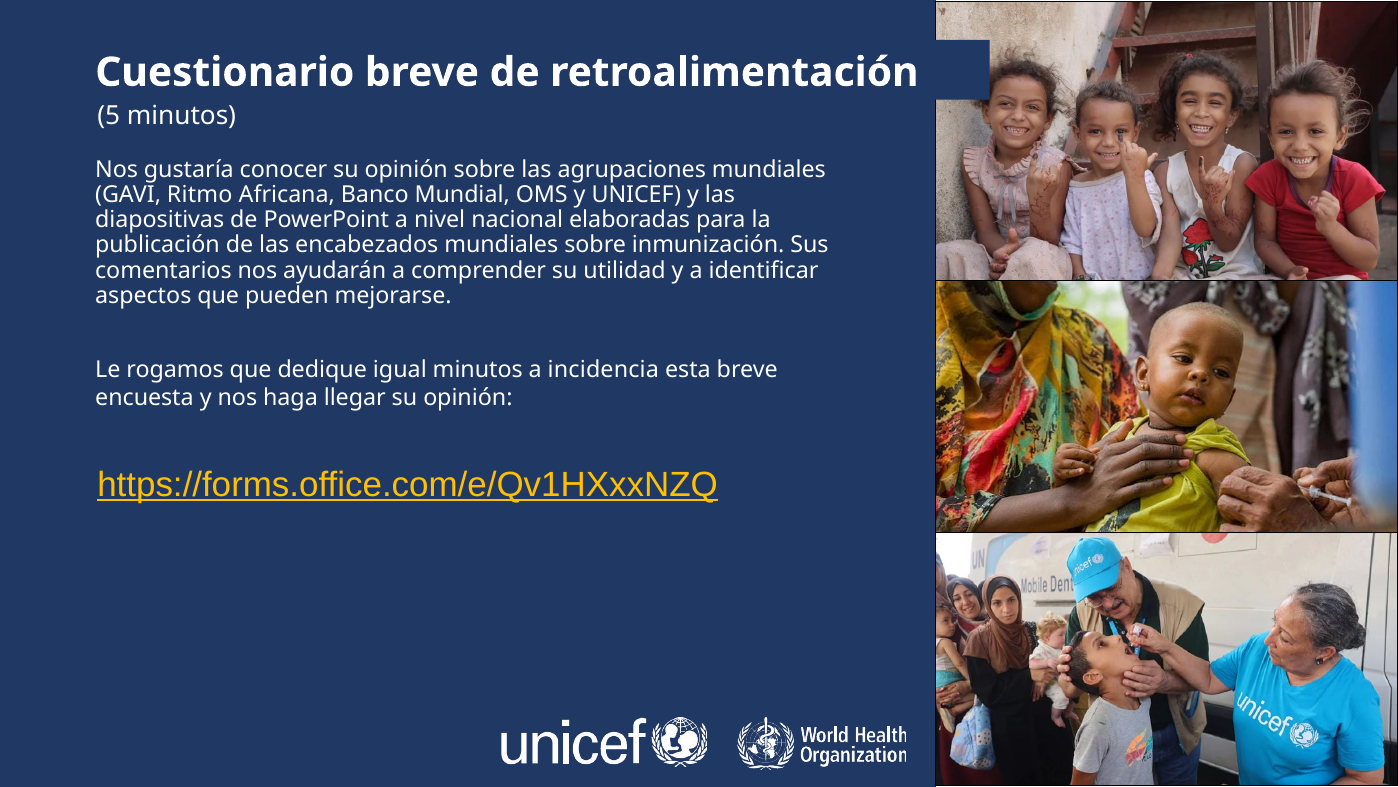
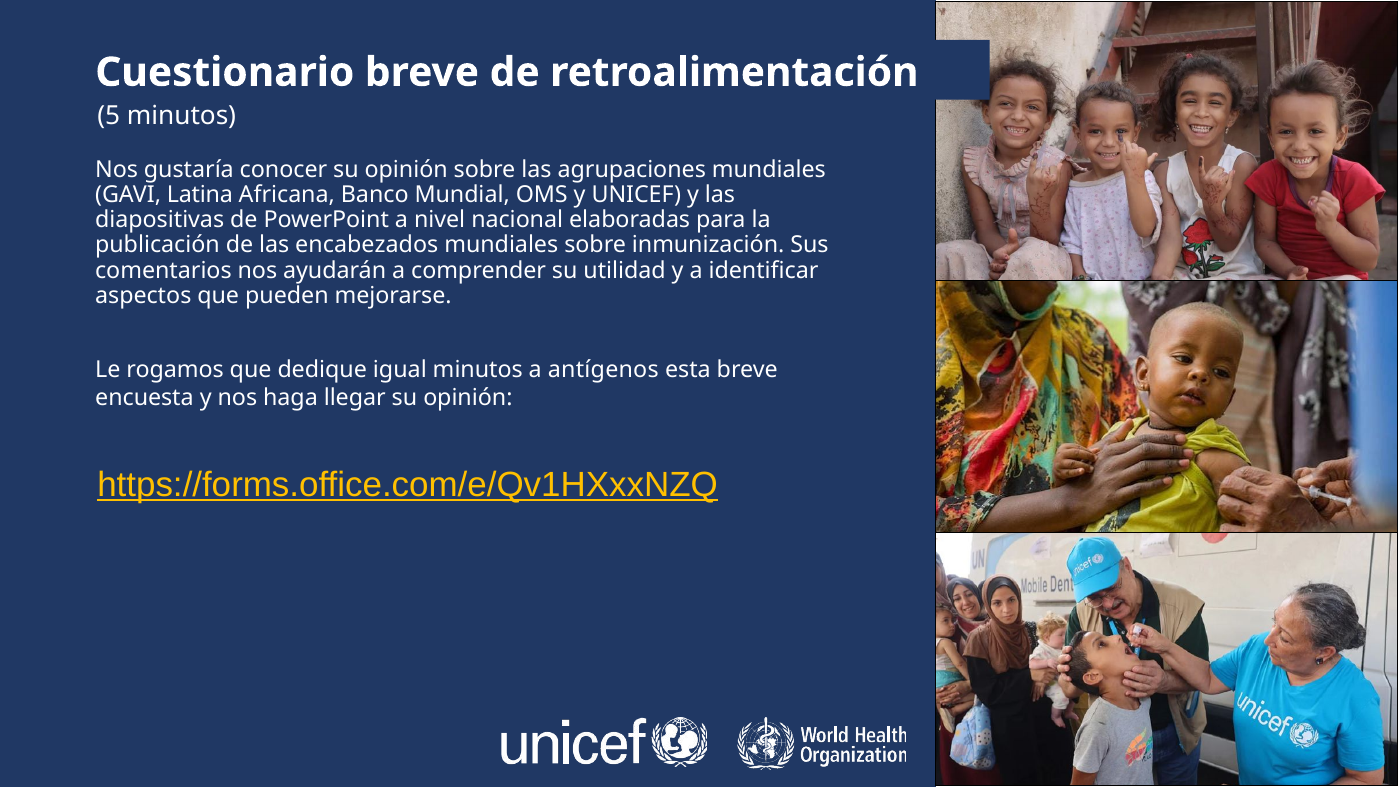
Ritmo: Ritmo -> Latina
incidencia: incidencia -> antígenos
